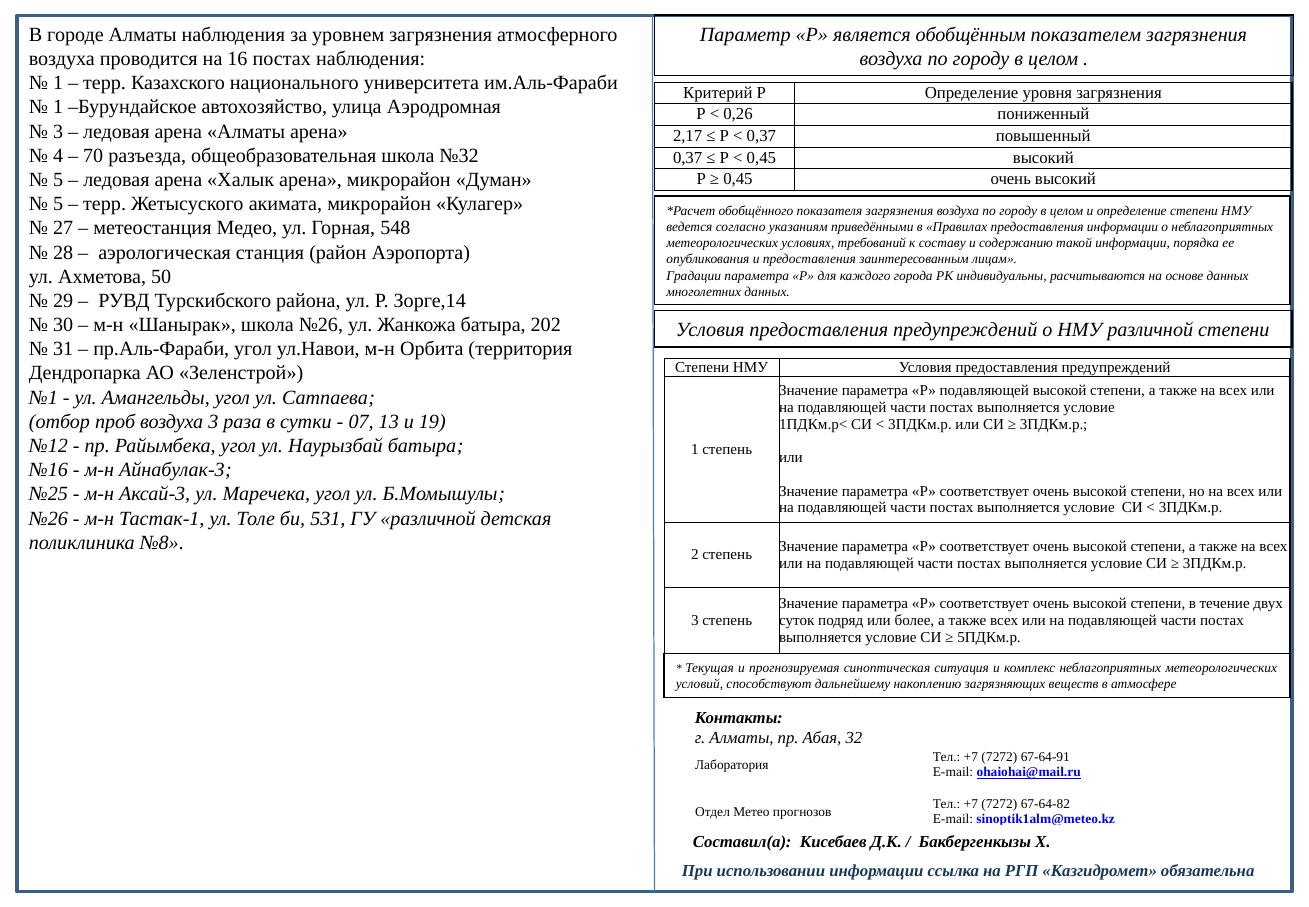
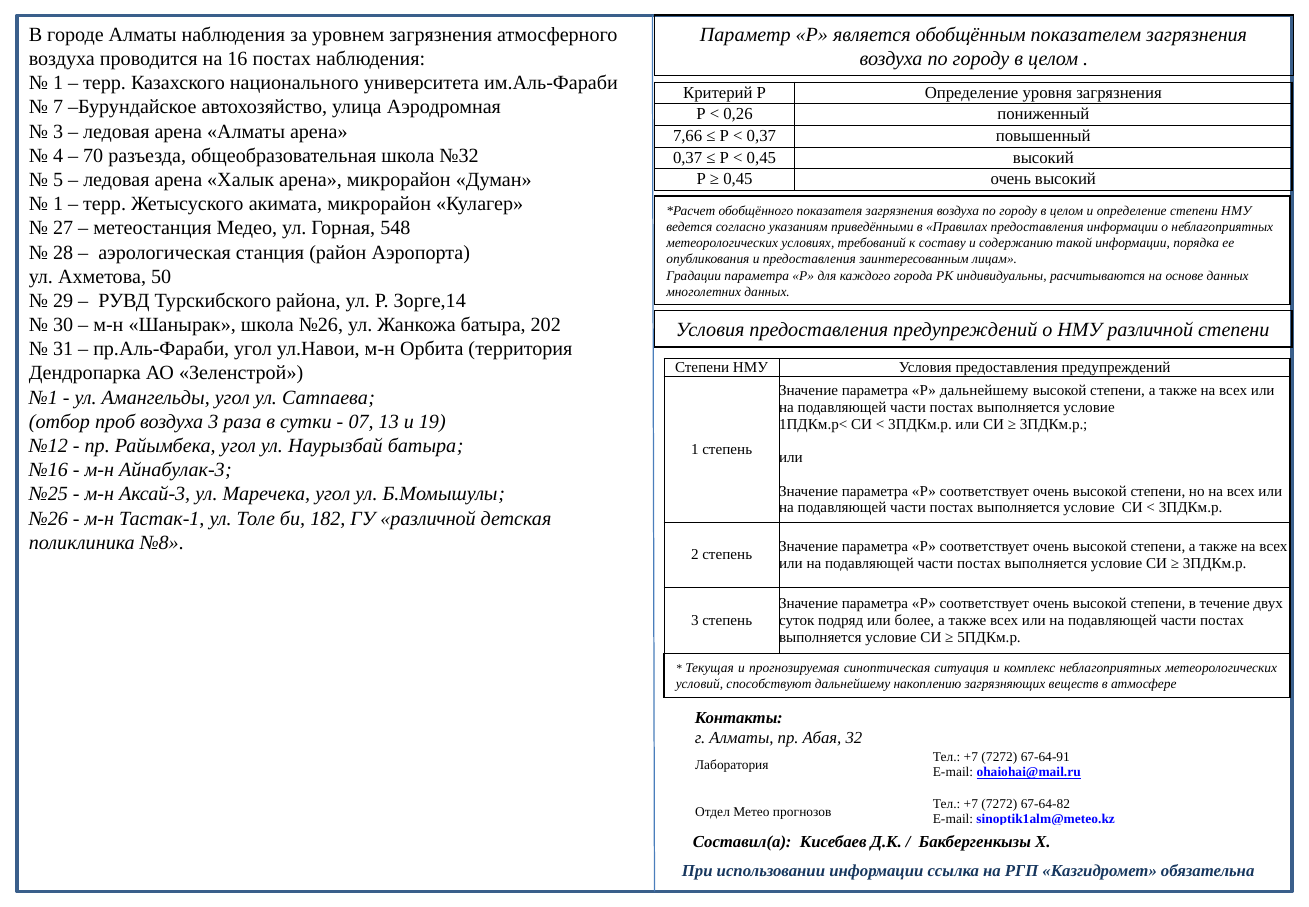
1 at (58, 107): 1 -> 7
2,17: 2,17 -> 7,66
5 at (58, 204): 5 -> 1
Р подавляющей: подавляющей -> дальнейшему
531: 531 -> 182
